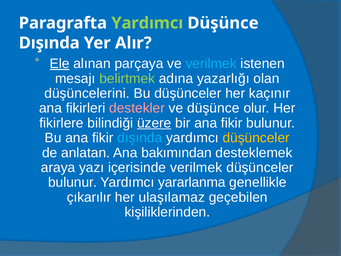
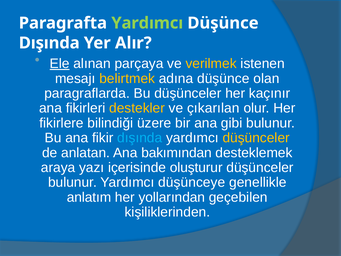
verilmek at (211, 64) colour: light blue -> yellow
belirtmek colour: light green -> yellow
adına yazarlığı: yazarlığı -> düşünce
düşüncelerini: düşüncelerini -> paragraflarda
destekler colour: pink -> yellow
ve düşünce: düşünce -> çıkarılan
üzere underline: present -> none
bir ana fikir: fikir -> gibi
içerisinde verilmek: verilmek -> oluşturur
yararlanma: yararlanma -> düşünceye
çıkarılır: çıkarılır -> anlatım
ulaşılamaz: ulaşılamaz -> yollarından
